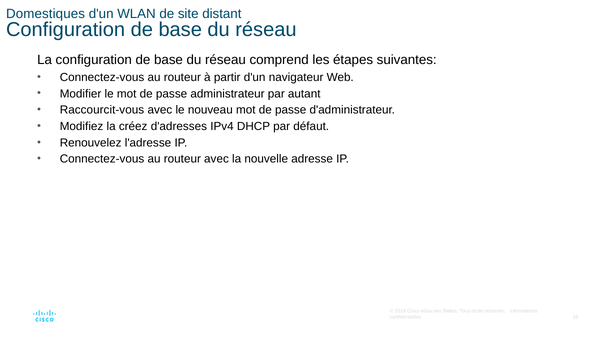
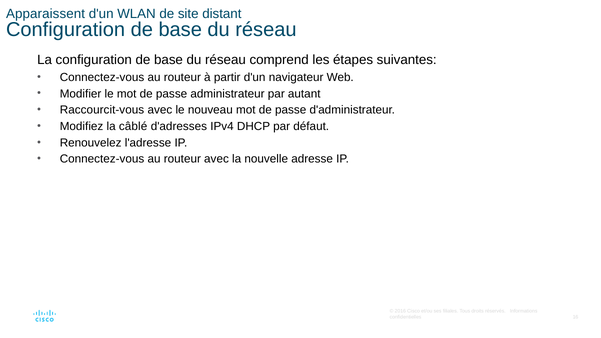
Domestiques: Domestiques -> Apparaissent
créez: créez -> câblé
